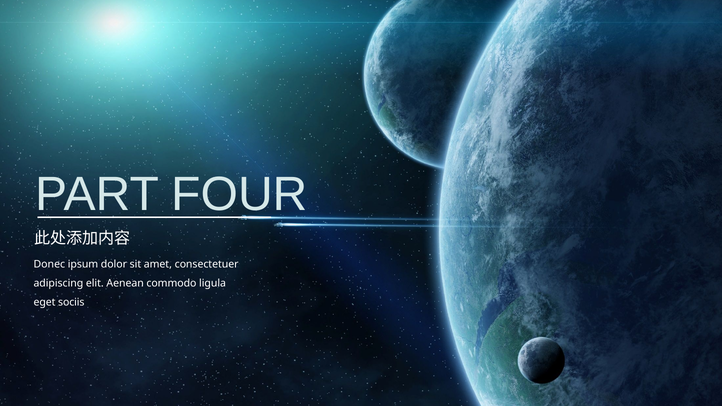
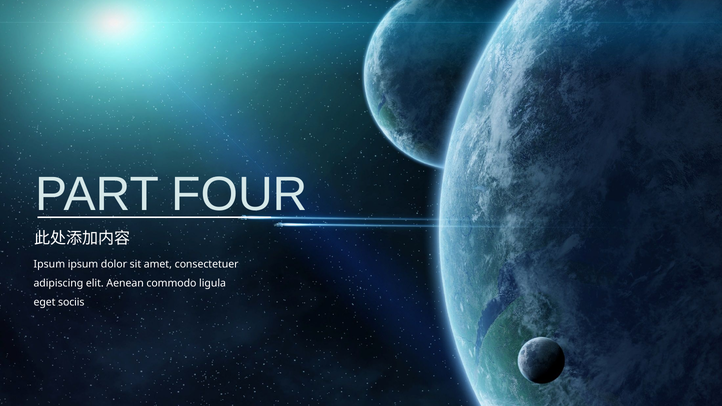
Donec at (49, 264): Donec -> Ipsum
